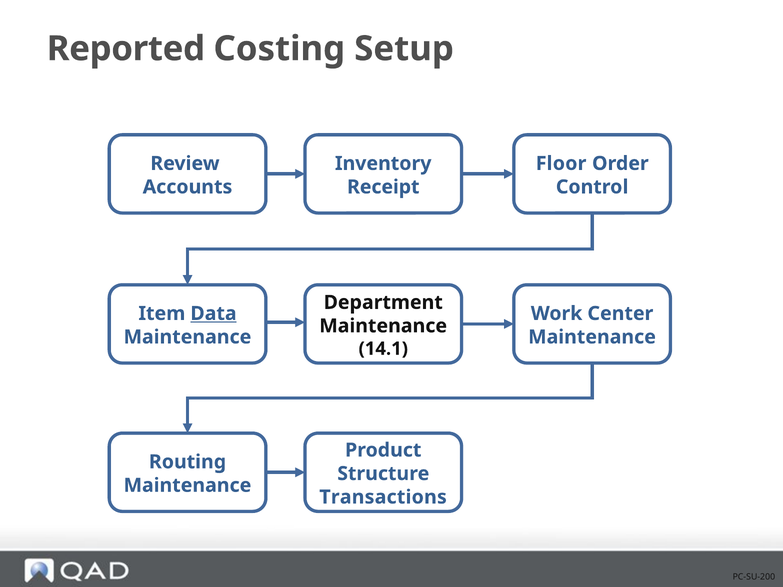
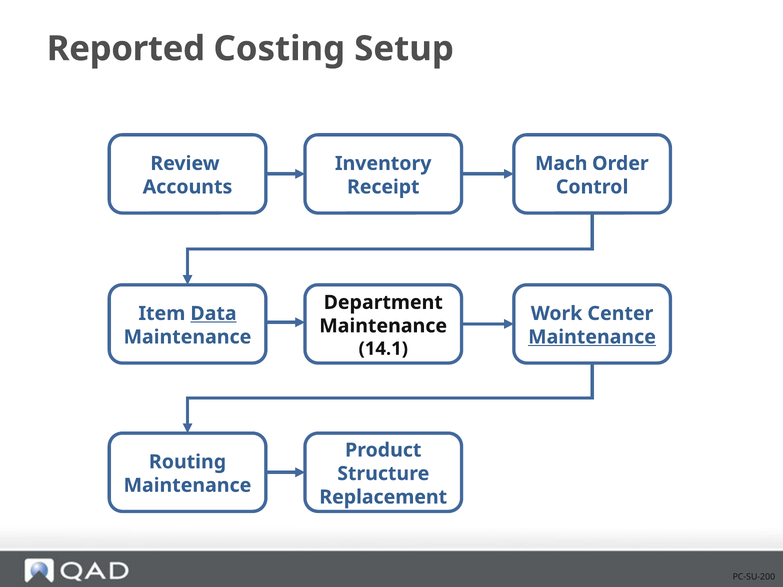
Floor: Floor -> Mach
Maintenance at (592, 337) underline: none -> present
Transactions: Transactions -> Replacement
